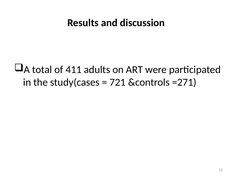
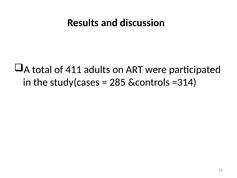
721: 721 -> 285
=271: =271 -> =314
